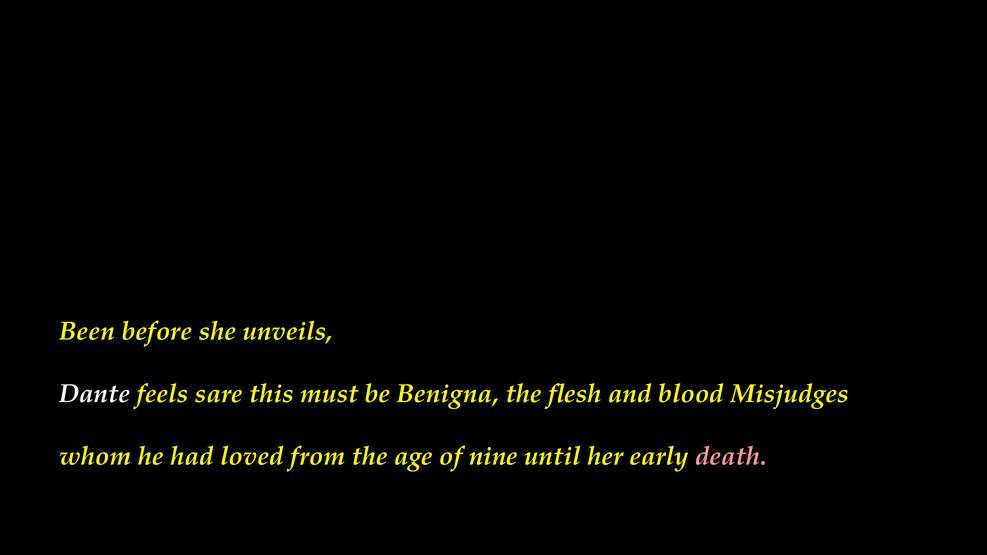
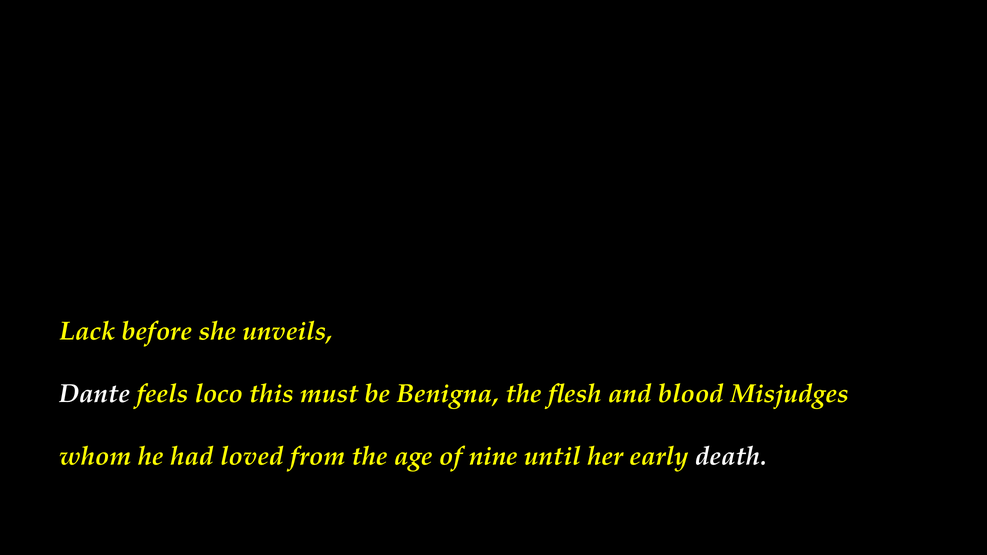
Been: Been -> Lack
sare: sare -> loco
death colour: pink -> white
